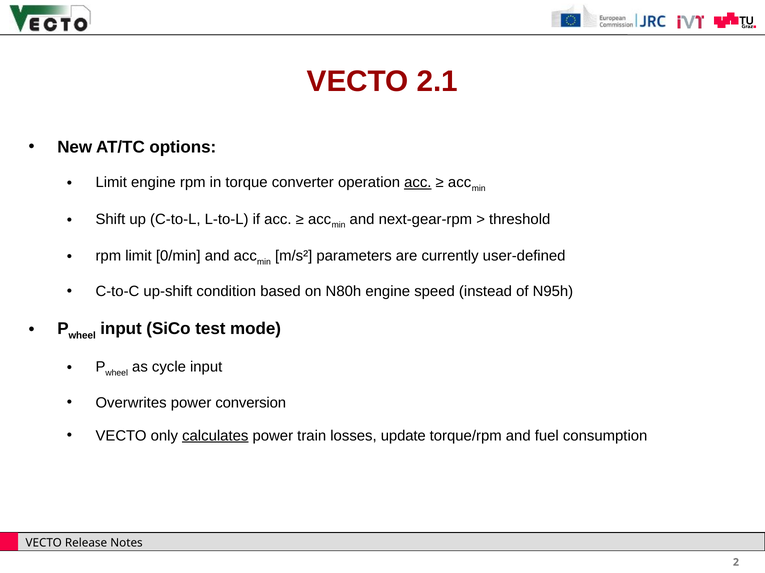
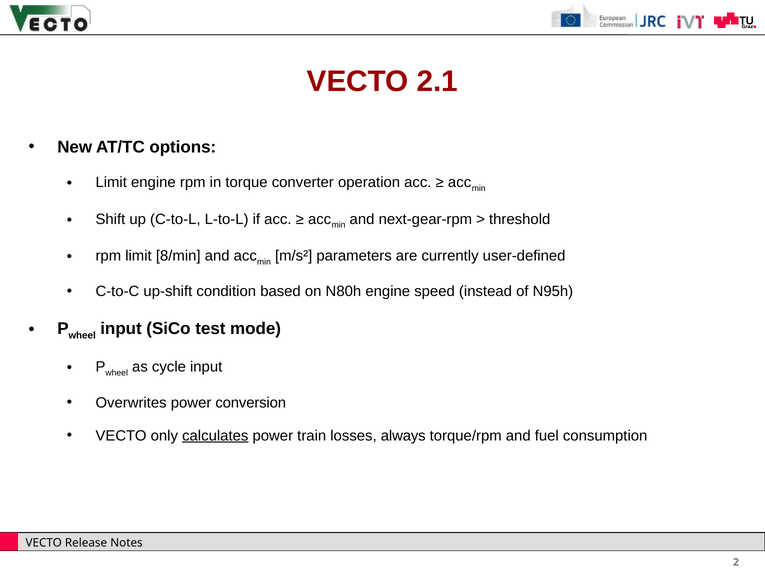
acc at (418, 183) underline: present -> none
0/min: 0/min -> 8/min
update: update -> always
